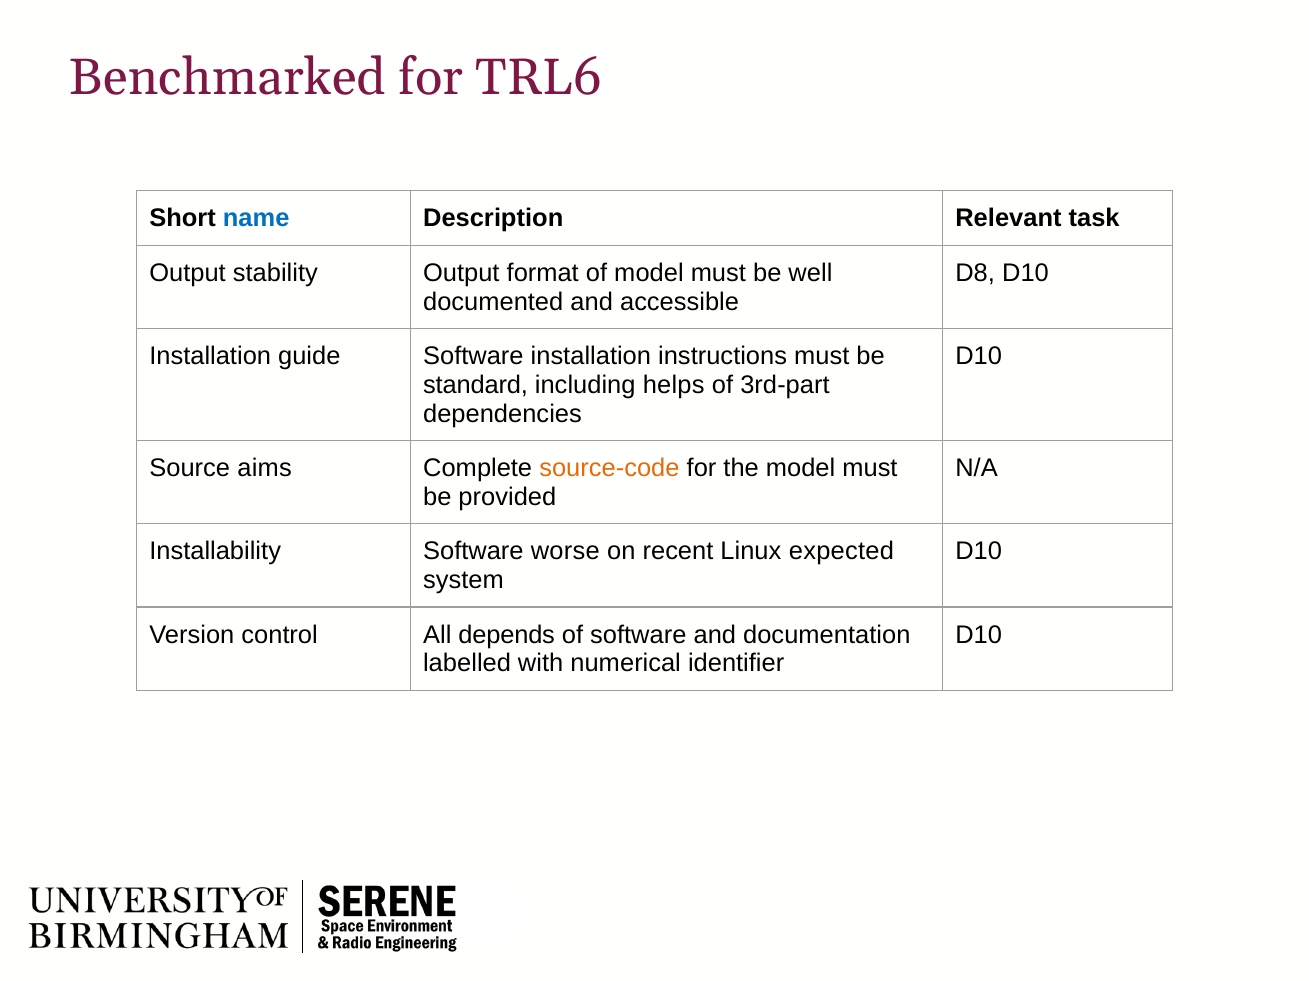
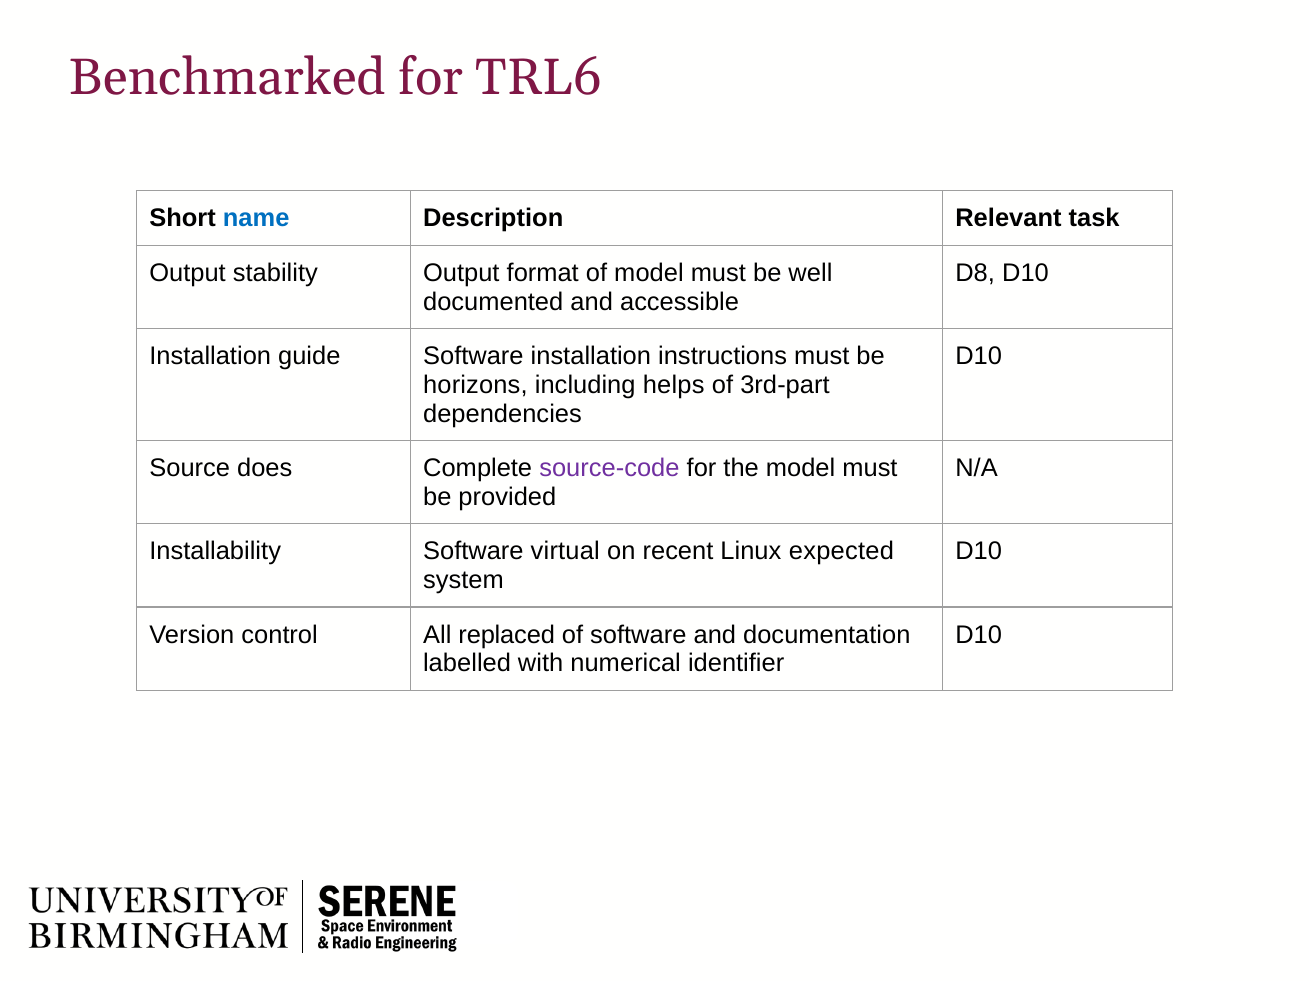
standard: standard -> horizons
aims: aims -> does
source-code colour: orange -> purple
worse: worse -> virtual
depends: depends -> replaced
